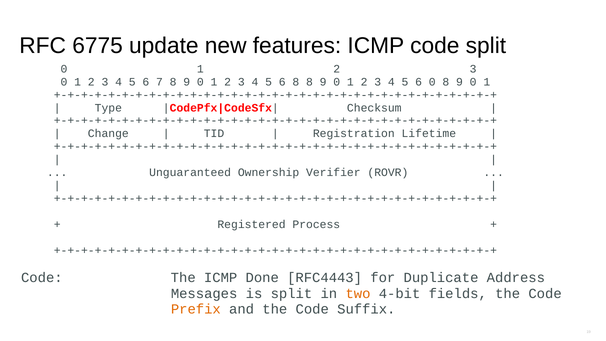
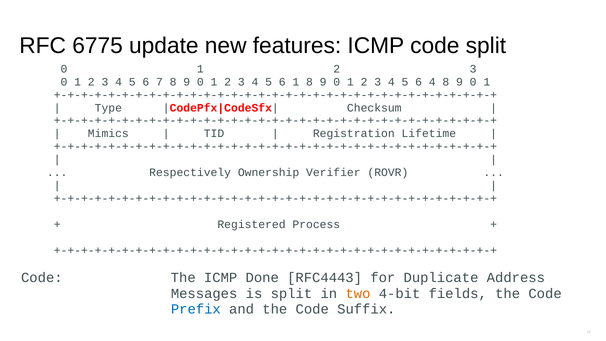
6 8: 8 -> 1
6 0: 0 -> 4
Change: Change -> Mimics
Unguaranteed: Unguaranteed -> Respectively
Prefix colour: orange -> blue
